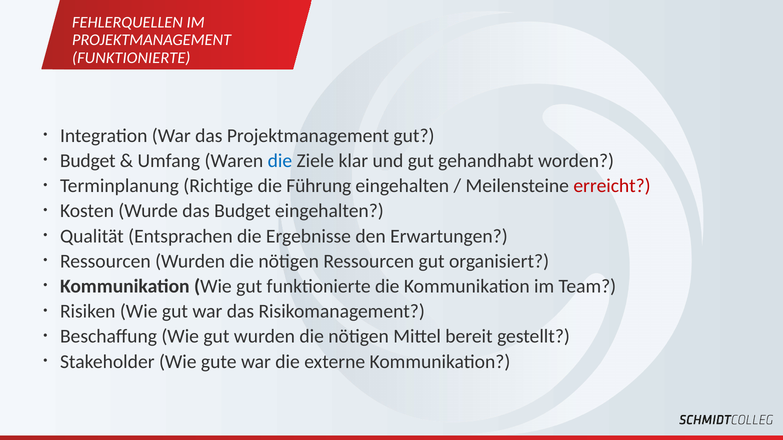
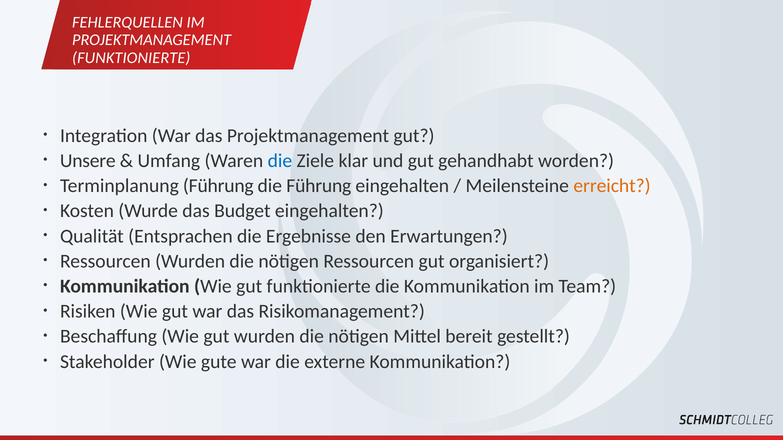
Budget at (88, 161): Budget -> Unsere
Terminplanung Richtige: Richtige -> Führung
erreicht colour: red -> orange
